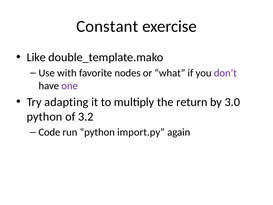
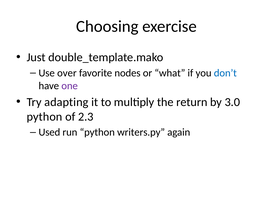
Constant: Constant -> Choosing
Like: Like -> Just
with: with -> over
don’t colour: purple -> blue
3.2: 3.2 -> 2.3
Code: Code -> Used
import.py: import.py -> writers.py
